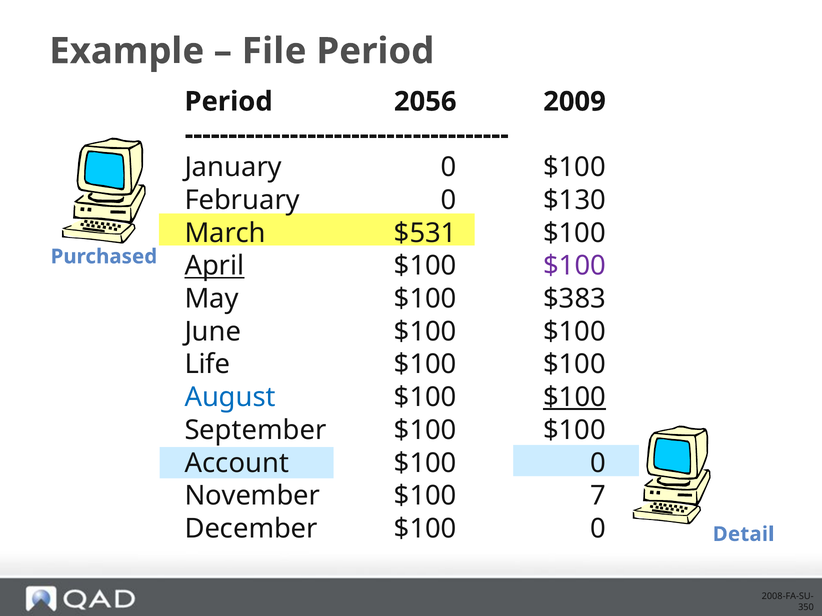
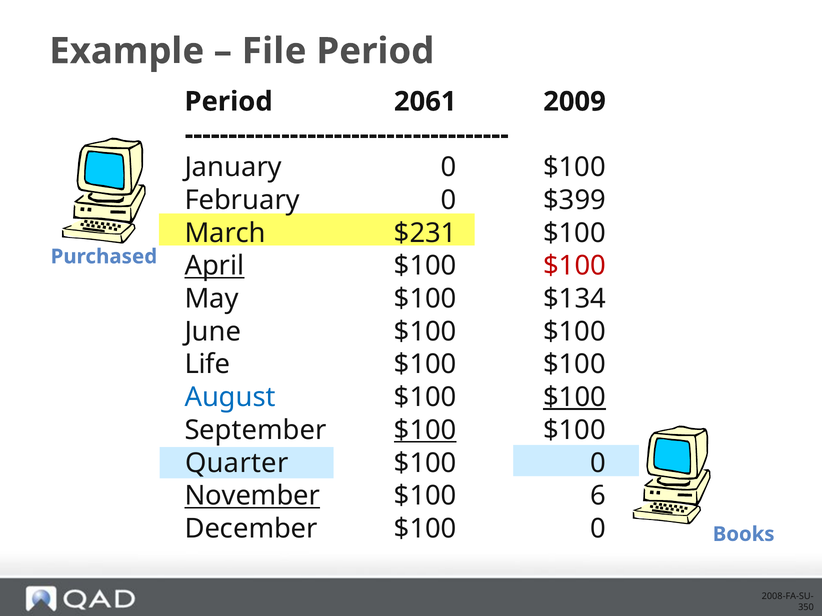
2056: 2056 -> 2061
$130: $130 -> $399
$531: $531 -> $231
$100 at (575, 266) colour: purple -> red
$383: $383 -> $134
$100 at (425, 430) underline: none -> present
Account: Account -> Quarter
November underline: none -> present
7: 7 -> 6
Detail: Detail -> Books
